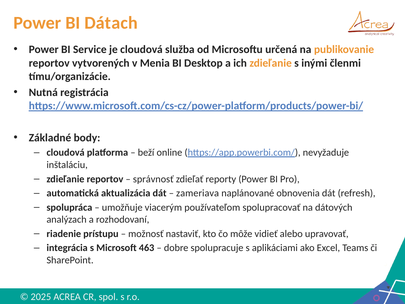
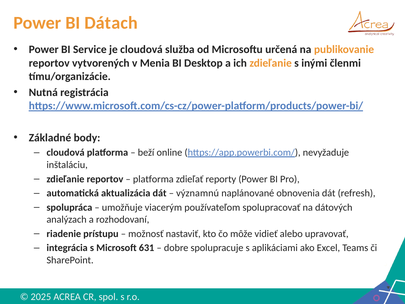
správnosť at (153, 179): správnosť -> platforma
zameriava: zameriava -> významnú
463: 463 -> 631
